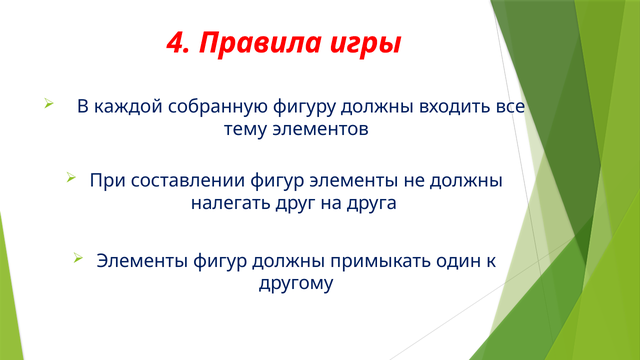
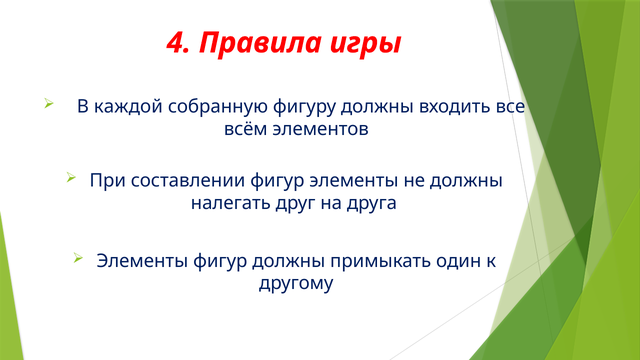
тему: тему -> всём
